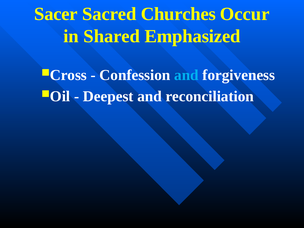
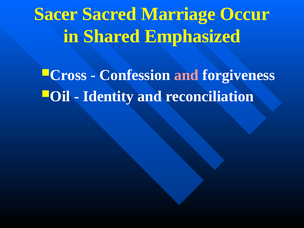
Churches: Churches -> Marriage
and at (186, 75) colour: light blue -> pink
Deepest: Deepest -> Identity
